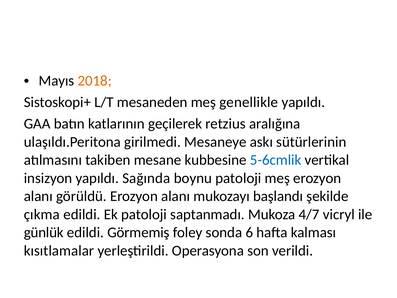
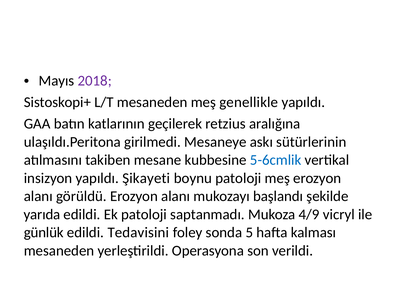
2018 colour: orange -> purple
Sağında: Sağında -> Şikayeti
çıkma: çıkma -> yarıda
4/7: 4/7 -> 4/9
Görmemiş: Görmemiş -> Tedavisini
6: 6 -> 5
kısıtlamalar at (59, 251): kısıtlamalar -> mesaneden
